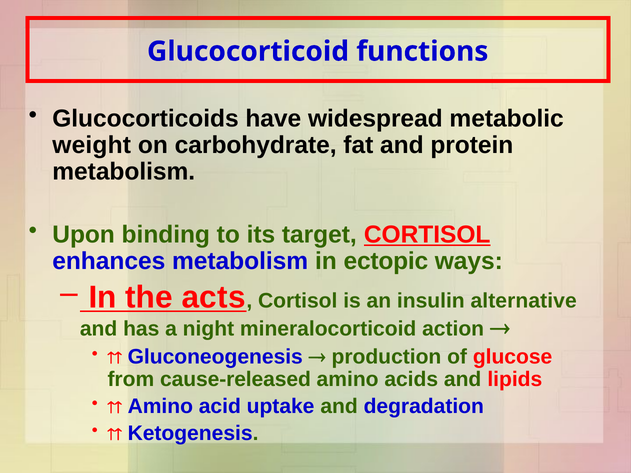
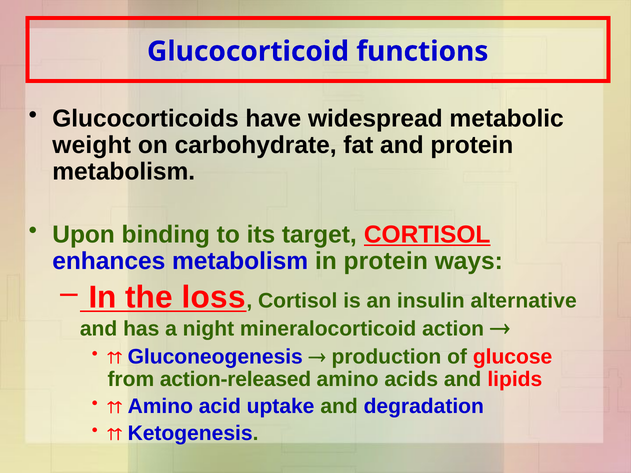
in ectopic: ectopic -> protein
acts: acts -> loss
cause-released: cause-released -> action-released
